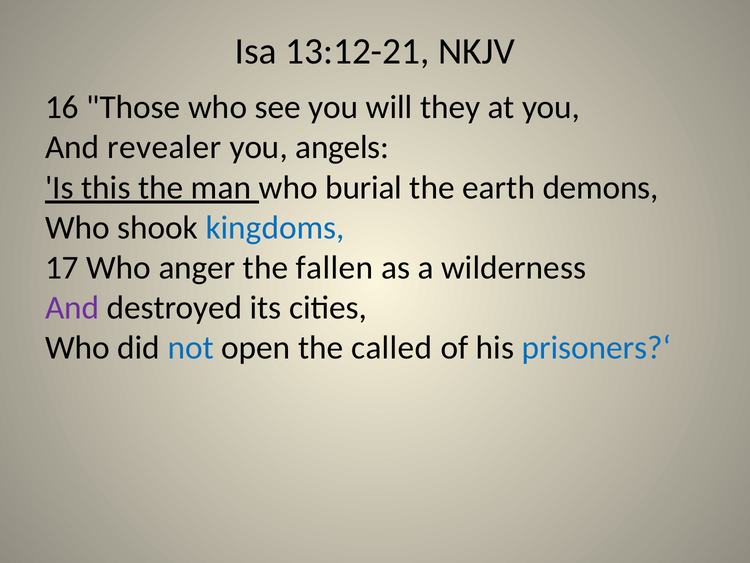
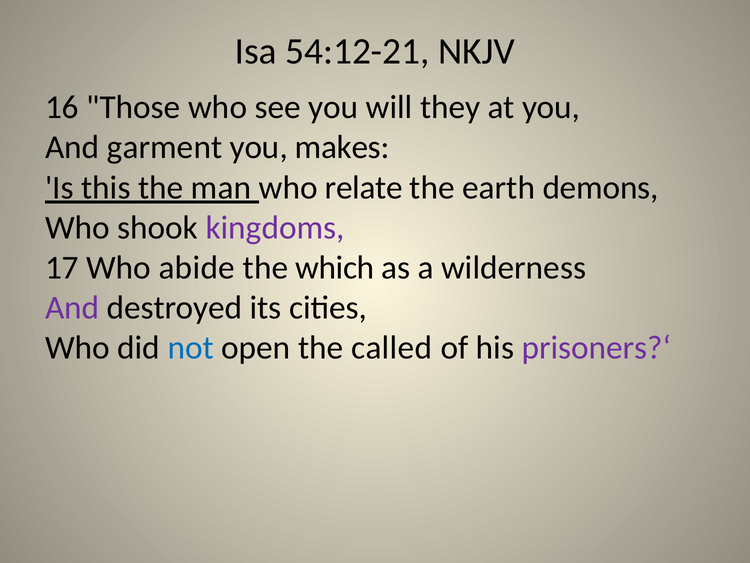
13:12-21: 13:12-21 -> 54:12-21
revealer: revealer -> garment
angels: angels -> makes
burial: burial -> relate
kingdoms colour: blue -> purple
anger: anger -> abide
fallen: fallen -> which
prisoners?‘ colour: blue -> purple
